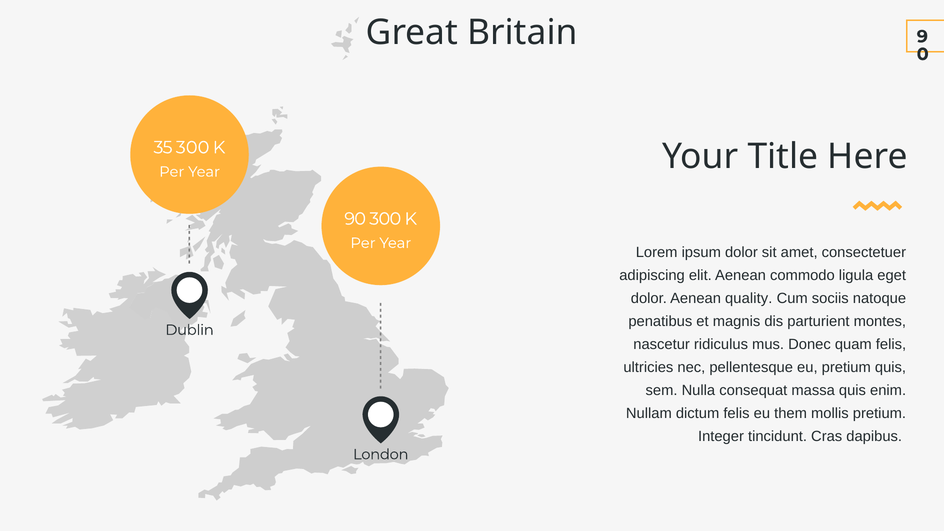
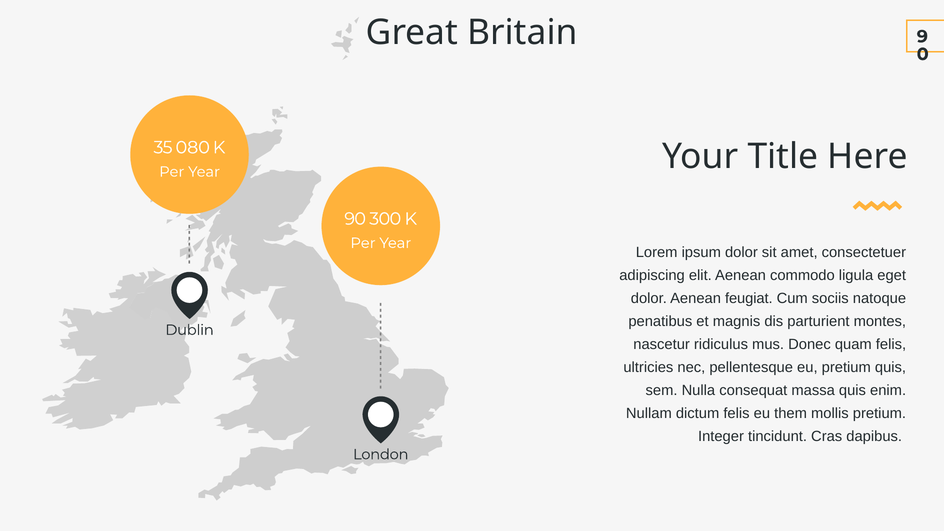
35 300: 300 -> 080
quality: quality -> feugiat
